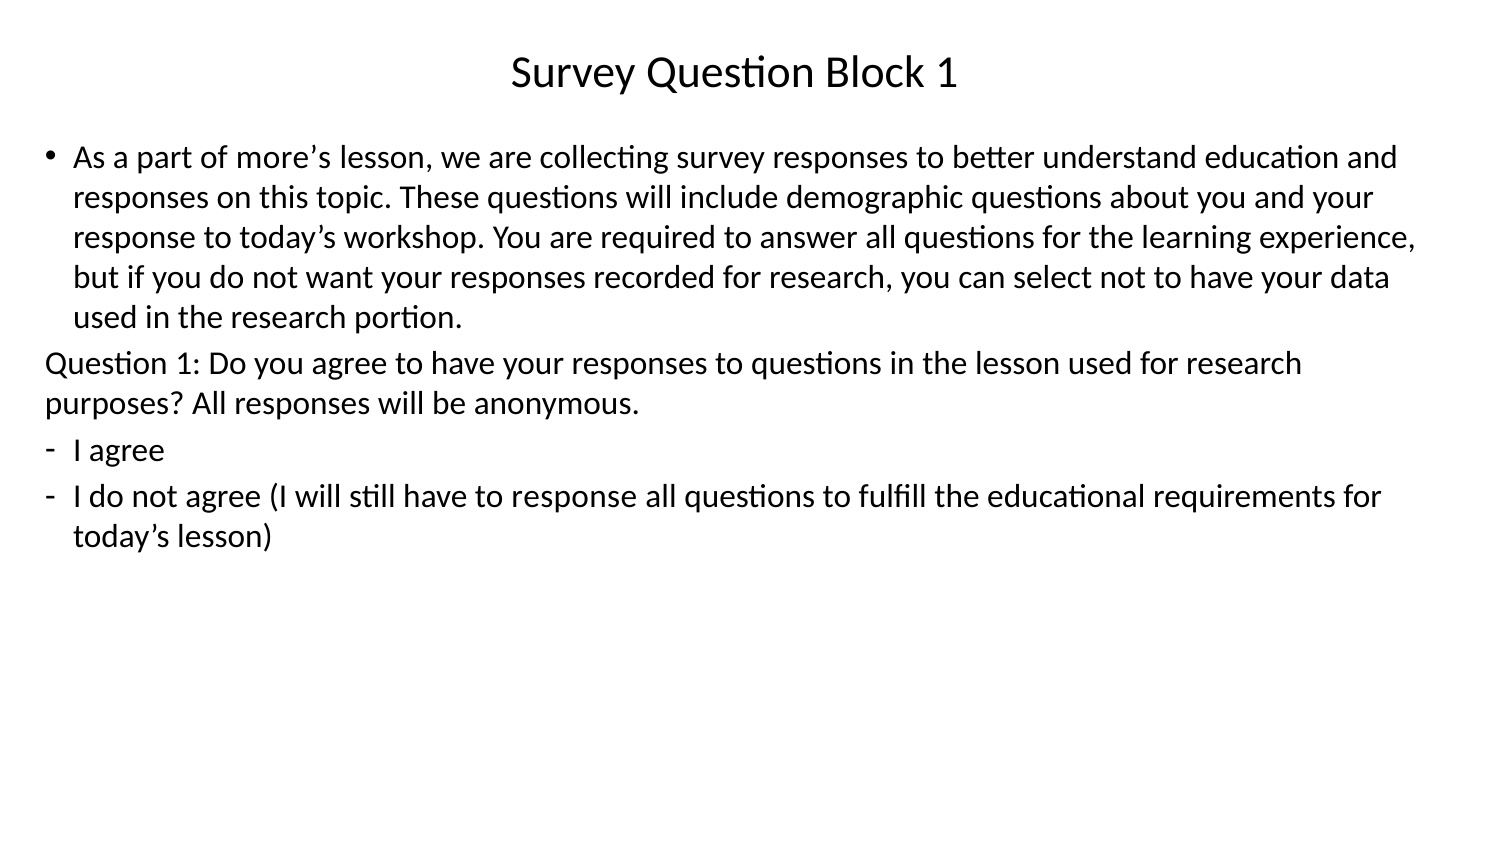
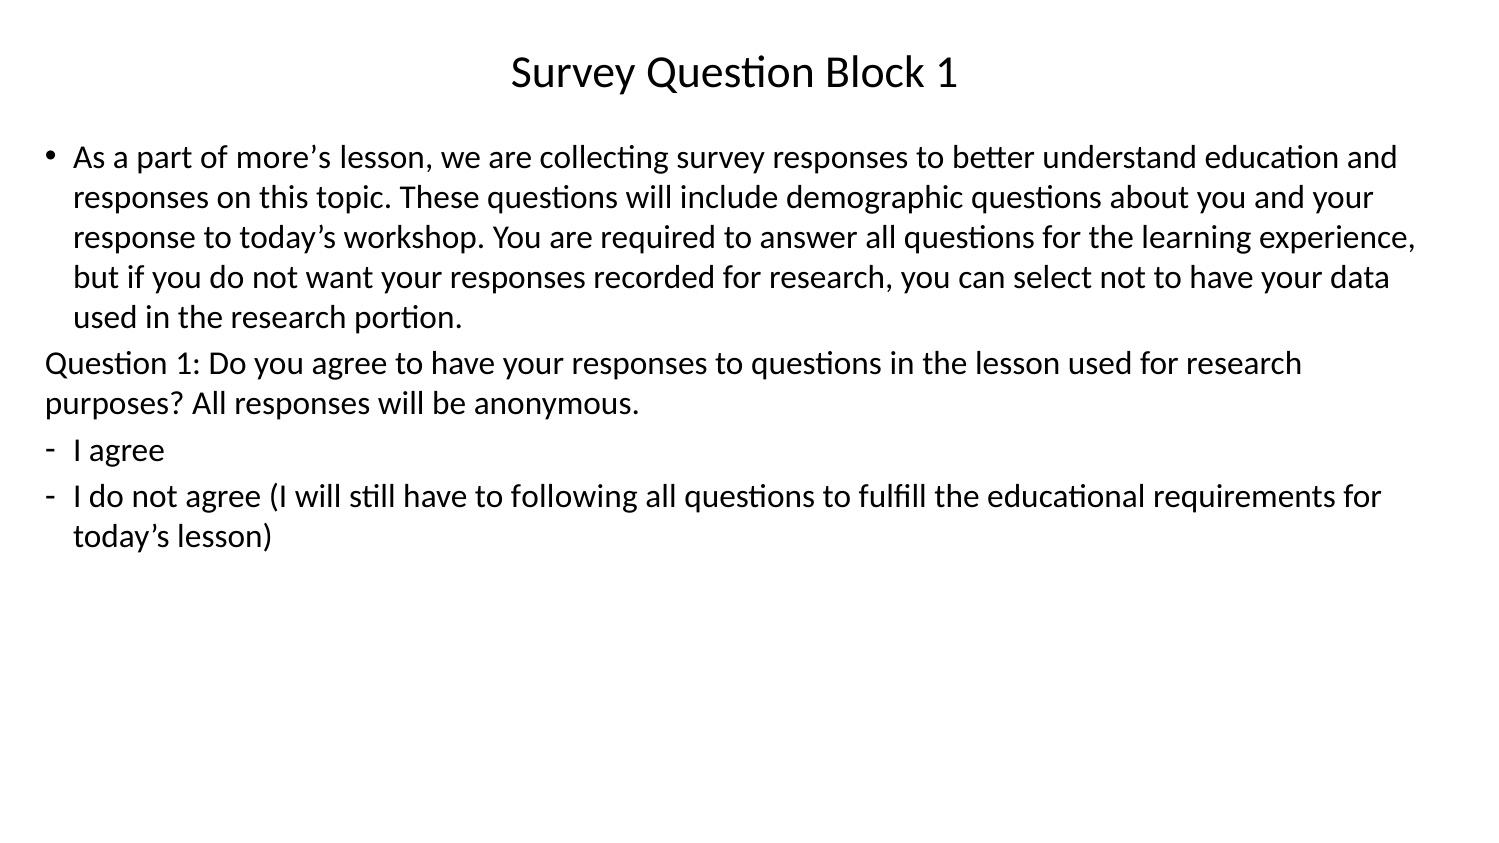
to response: response -> following
